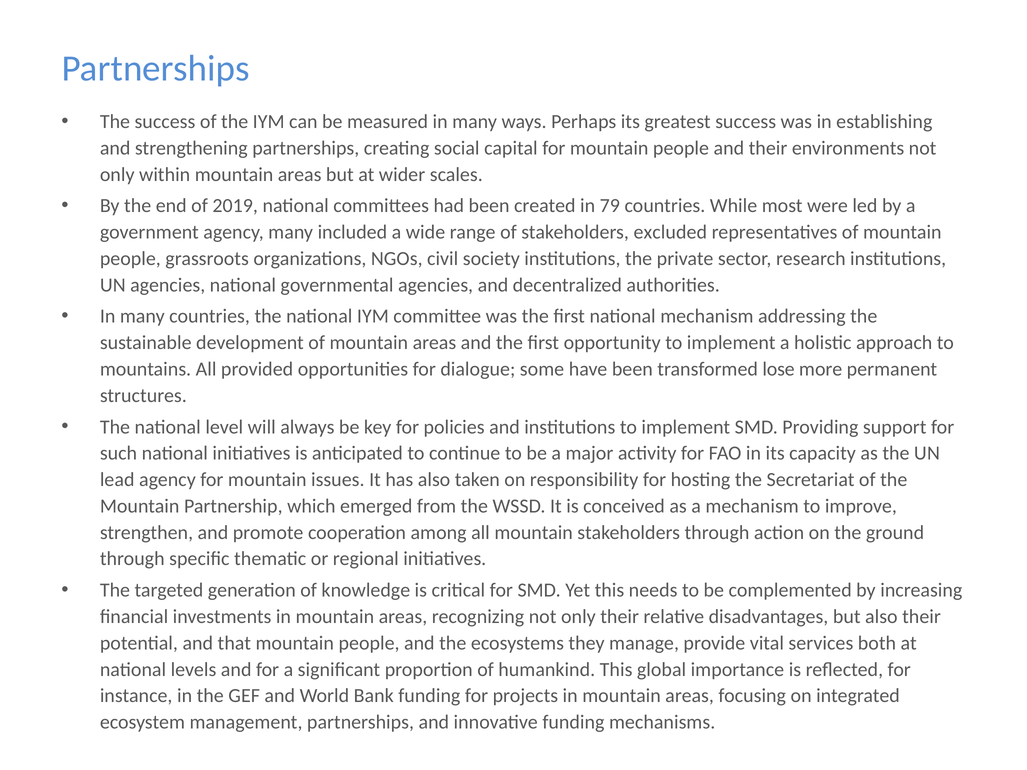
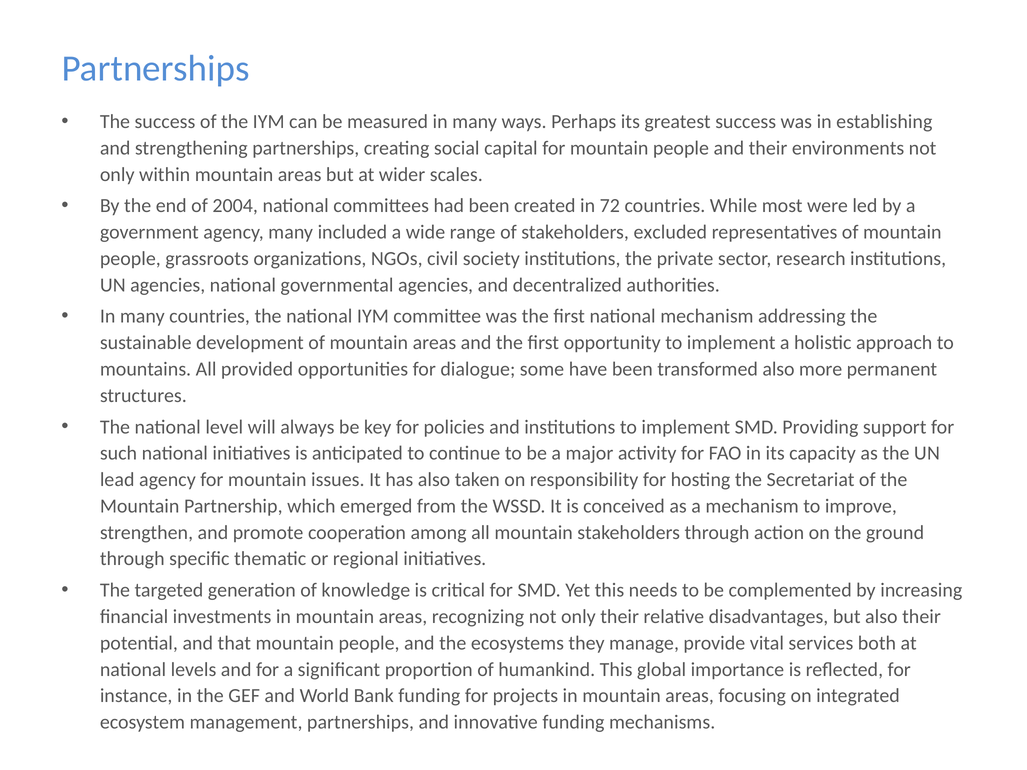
2019: 2019 -> 2004
79: 79 -> 72
transformed lose: lose -> also
